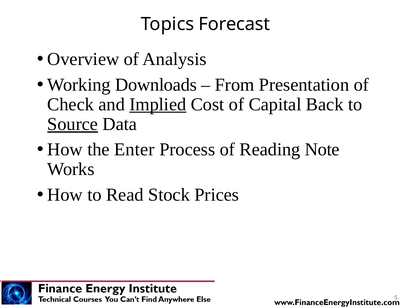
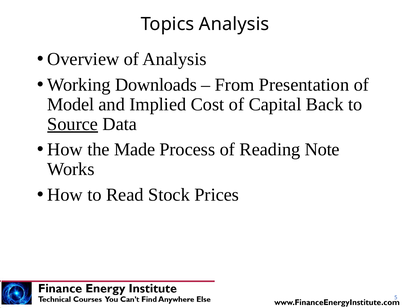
Topics Forecast: Forecast -> Analysis
Check: Check -> Model
Implied underline: present -> none
Enter: Enter -> Made
